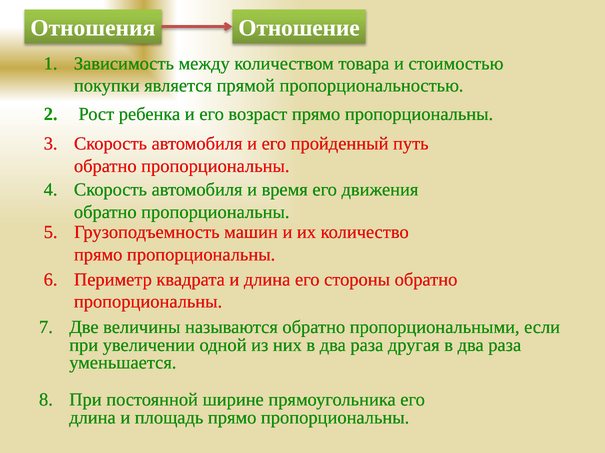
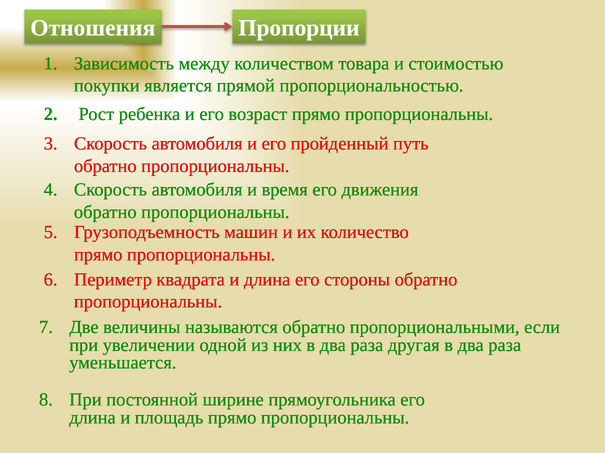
Отношение: Отношение -> Пропорции
